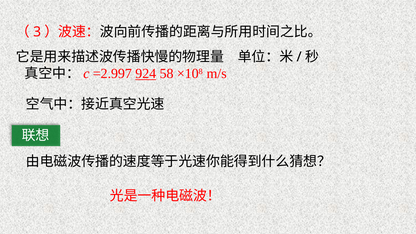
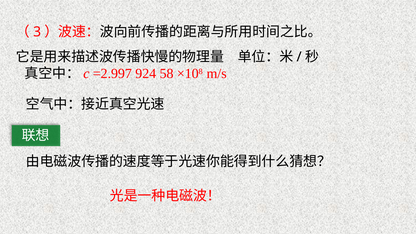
924 underline: present -> none
